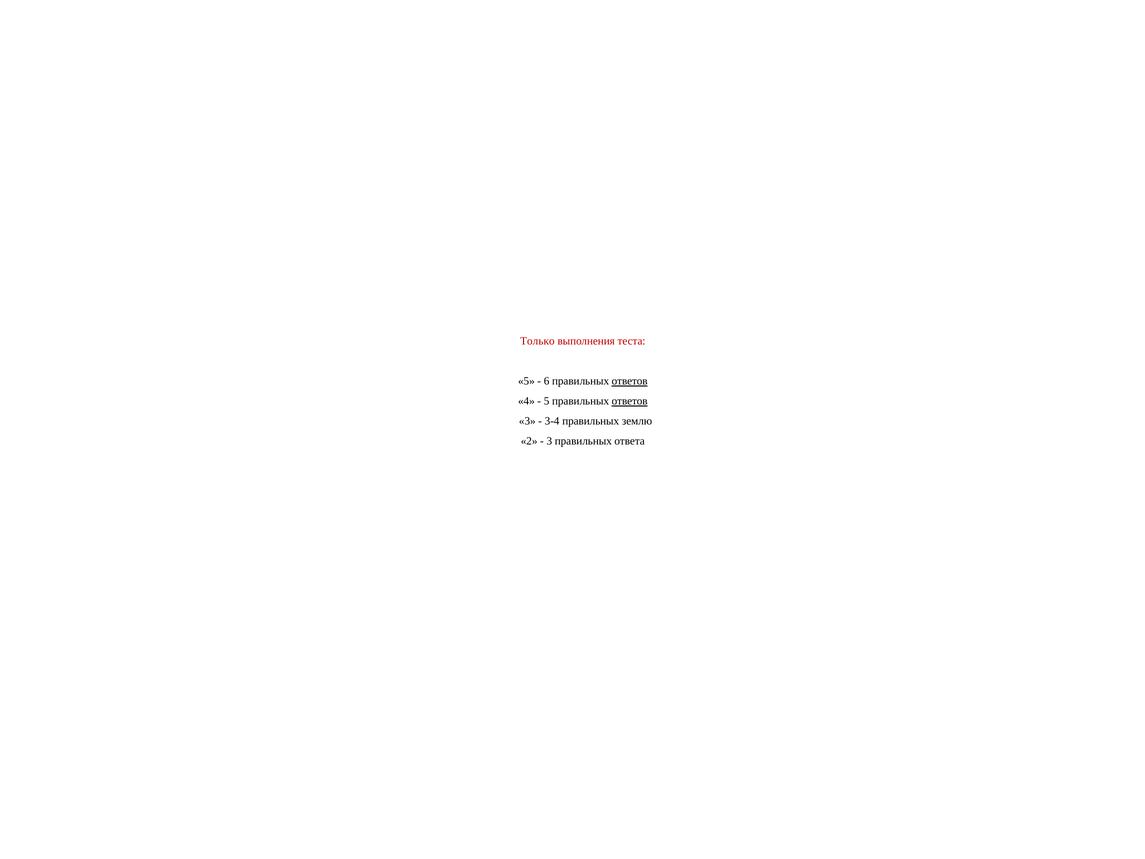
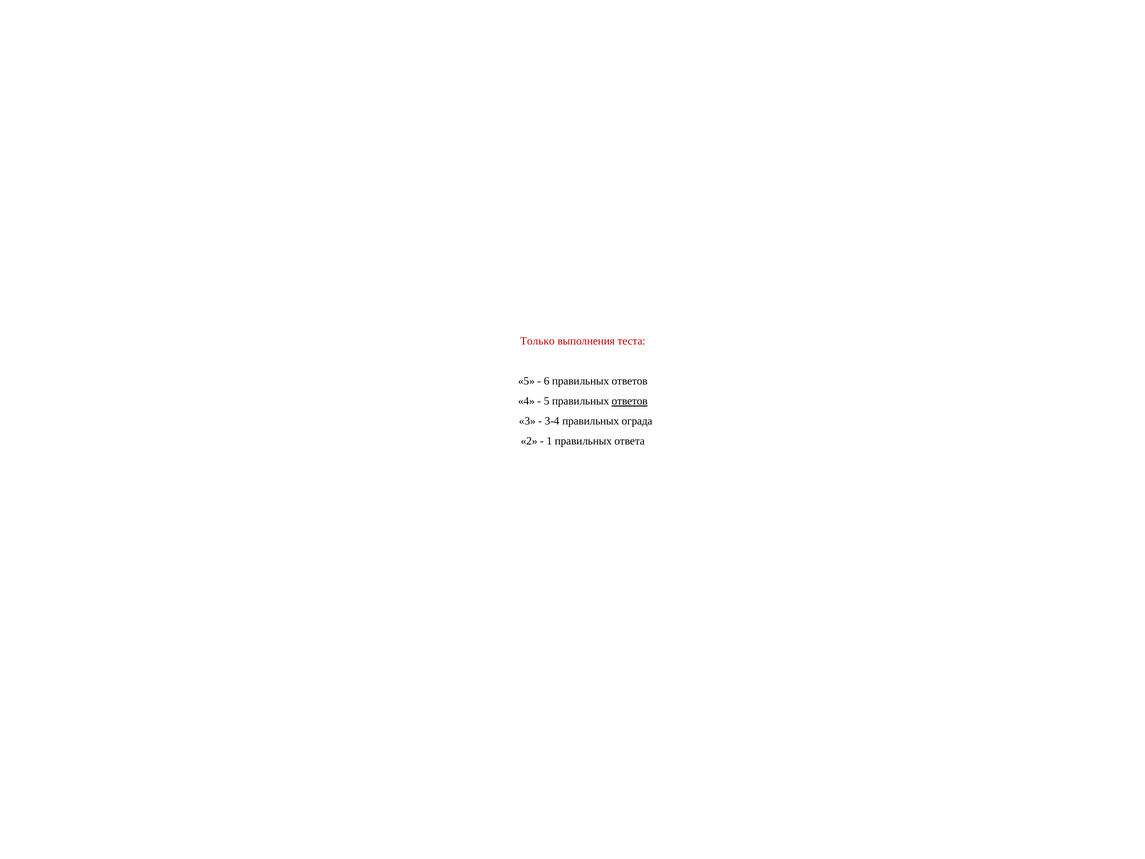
ответов at (630, 381) underline: present -> none
землю: землю -> ограда
3 at (549, 441): 3 -> 1
